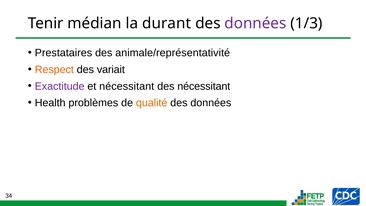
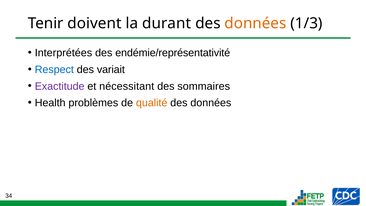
médian: médian -> doivent
données at (255, 23) colour: purple -> orange
Prestataires: Prestataires -> Interprétées
animale/représentativité: animale/représentativité -> endémie/représentativité
Respect colour: orange -> blue
des nécessitant: nécessitant -> sommaires
